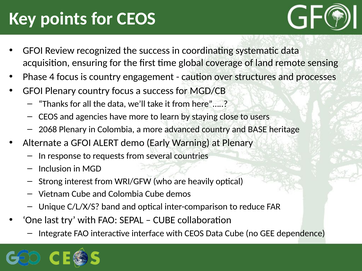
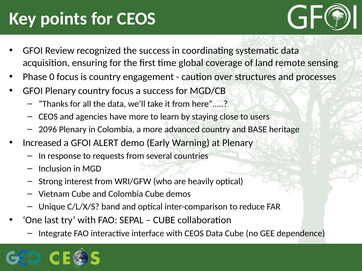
4: 4 -> 0
2068: 2068 -> 2096
Alternate: Alternate -> Increased
